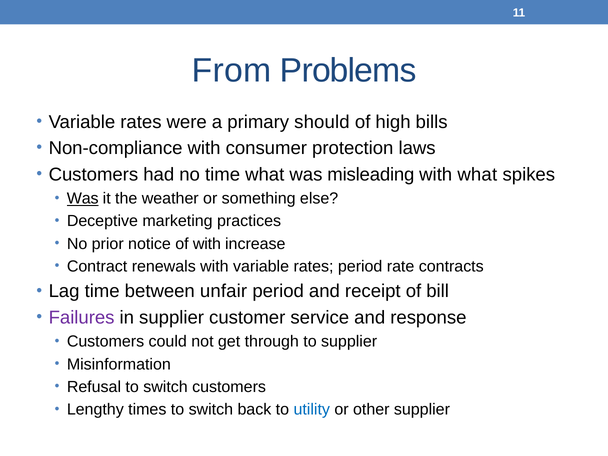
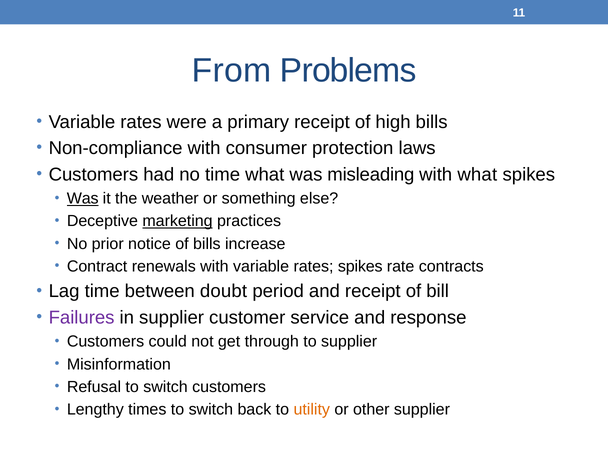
primary should: should -> receipt
marketing underline: none -> present
of with: with -> bills
rates period: period -> spikes
unfair: unfair -> doubt
utility colour: blue -> orange
